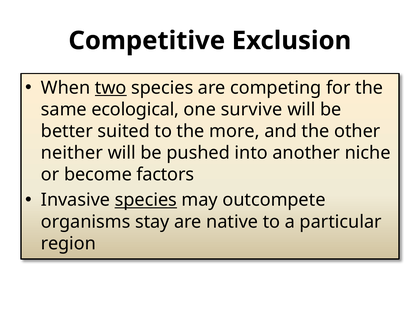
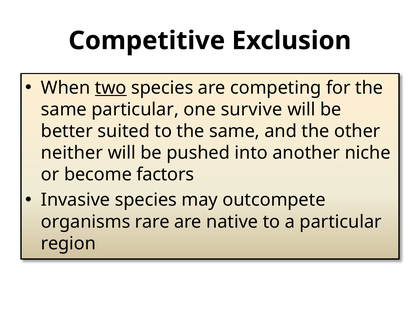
same ecological: ecological -> particular
to the more: more -> same
species at (146, 200) underline: present -> none
stay: stay -> rare
